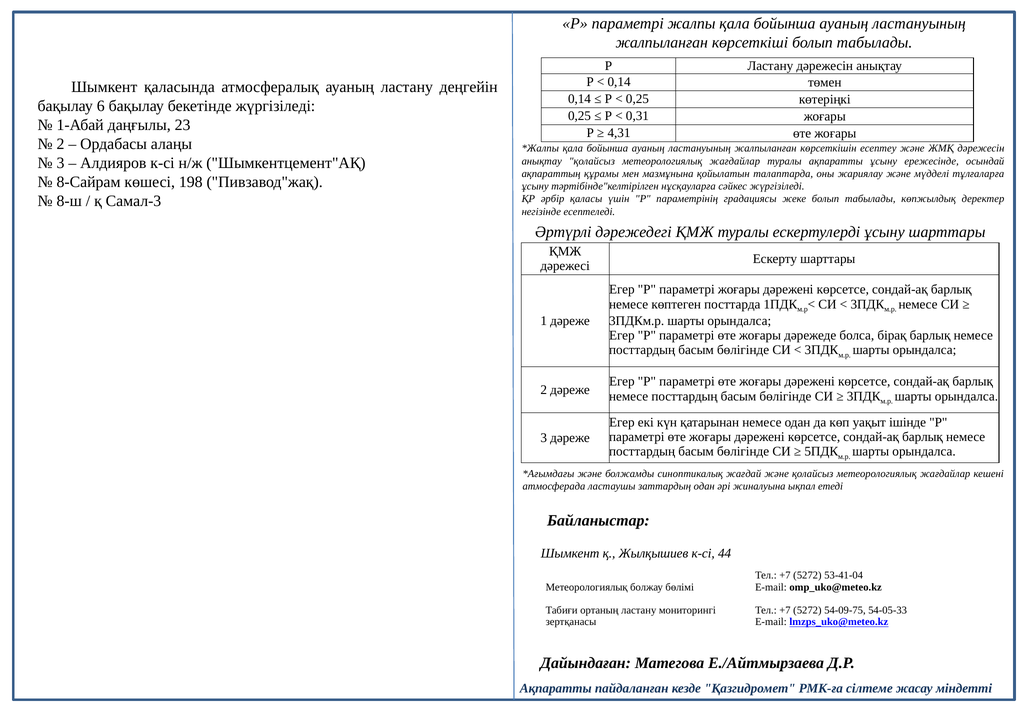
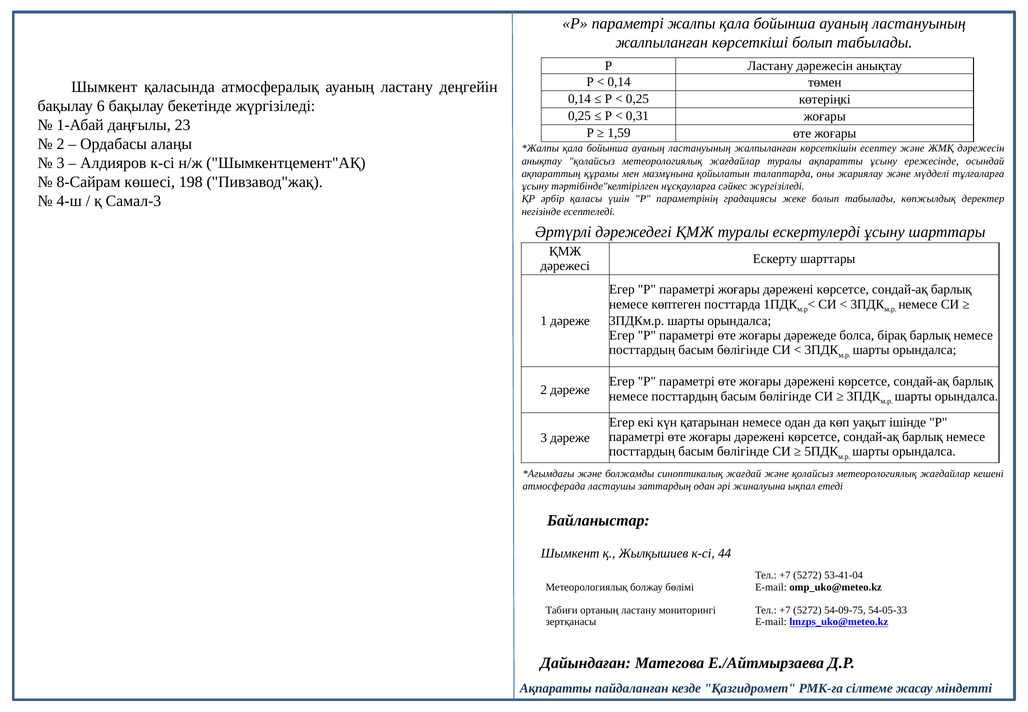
4,31: 4,31 -> 1,59
8-ш: 8-ш -> 4-ш
